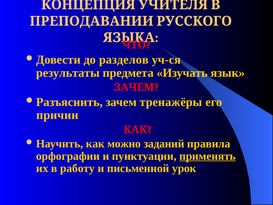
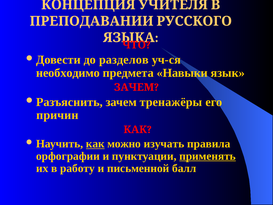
результаты: результаты -> необходимо
Изучать: Изучать -> Навыки
как at (95, 144) underline: none -> present
заданий: заданий -> изучать
урок: урок -> балл
